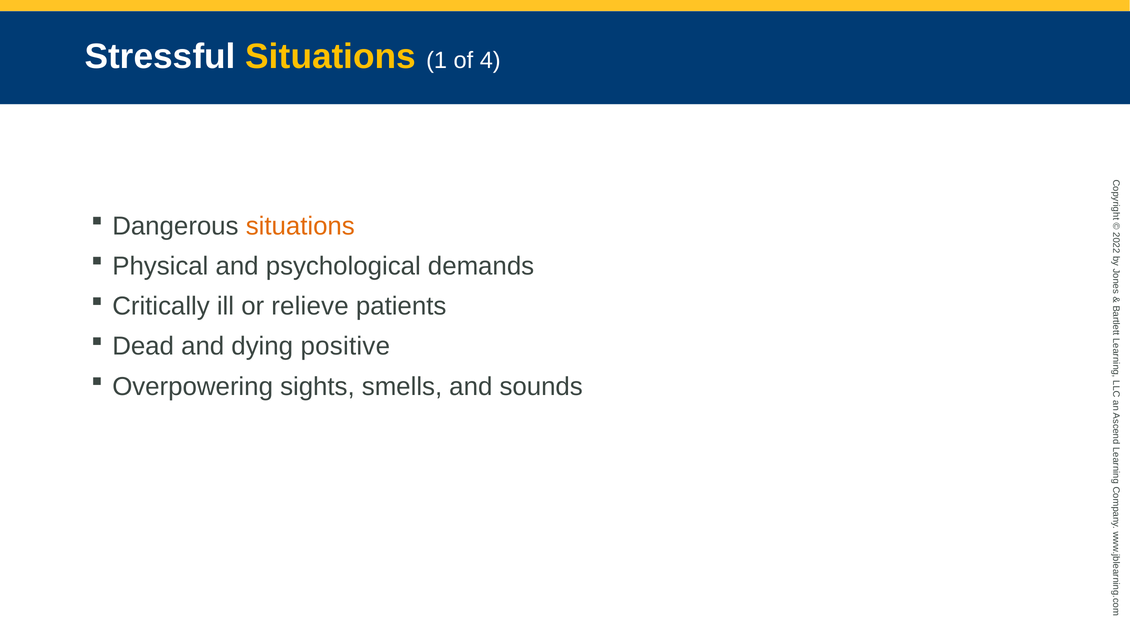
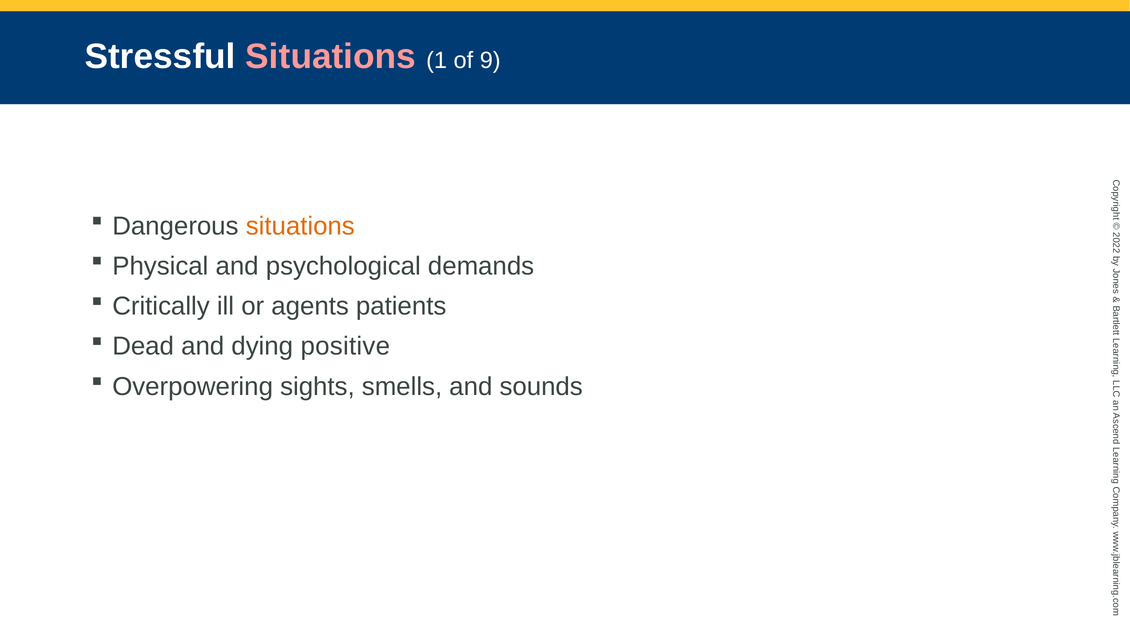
Situations at (331, 57) colour: yellow -> pink
4: 4 -> 9
relieve: relieve -> agents
